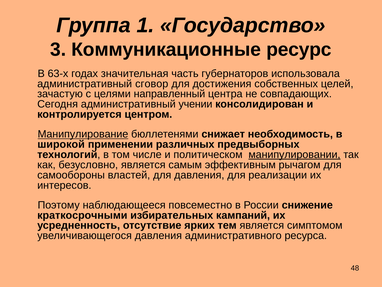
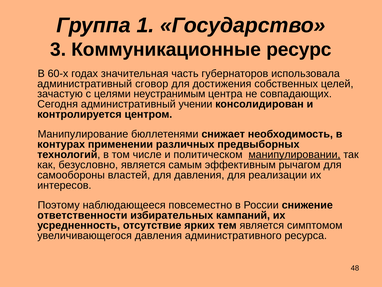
63-х: 63-х -> 60-х
направленный: направленный -> неустранимым
Манипулирование underline: present -> none
широкой: широкой -> контурах
краткосрочными: краткосрочными -> ответственности
